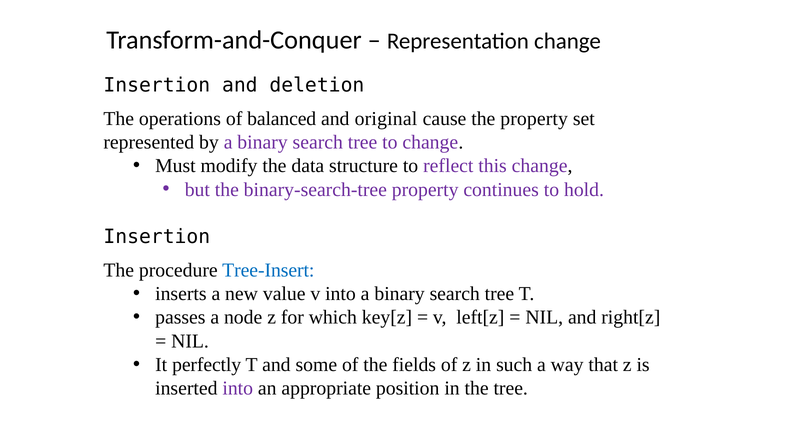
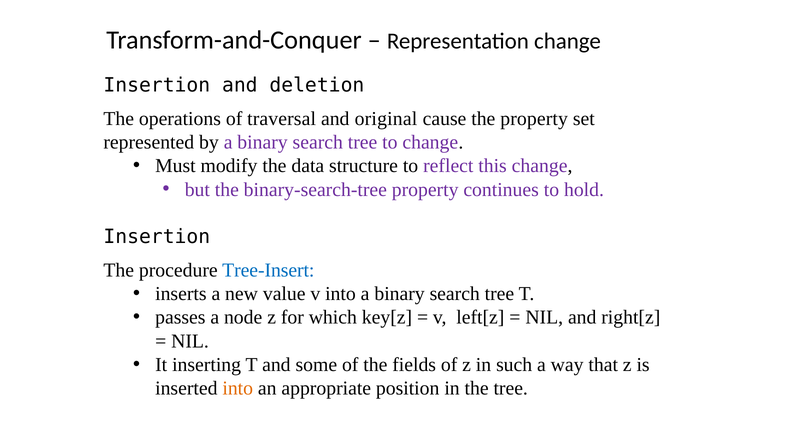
balanced: balanced -> traversal
perfectly: perfectly -> inserting
into at (238, 389) colour: purple -> orange
